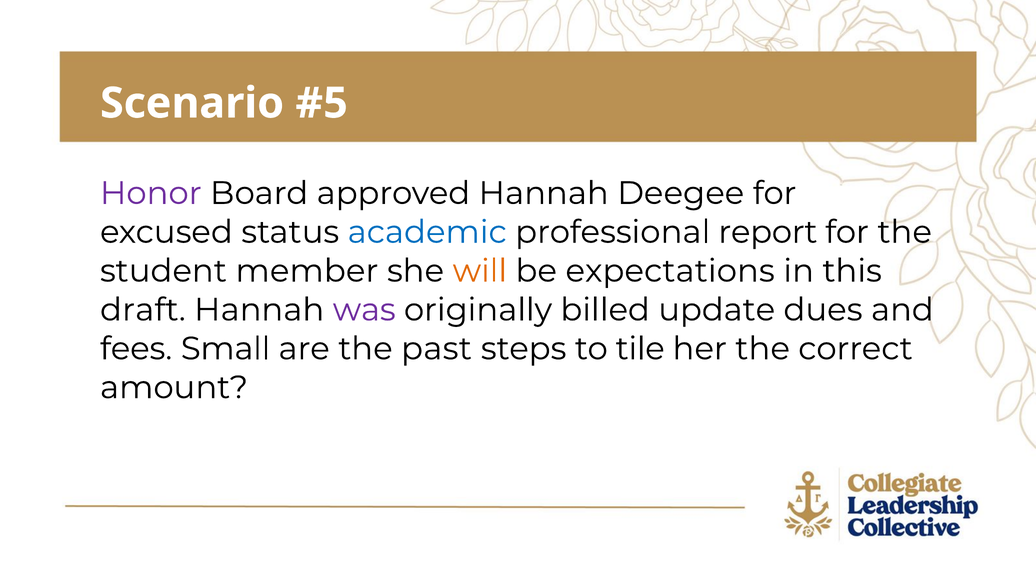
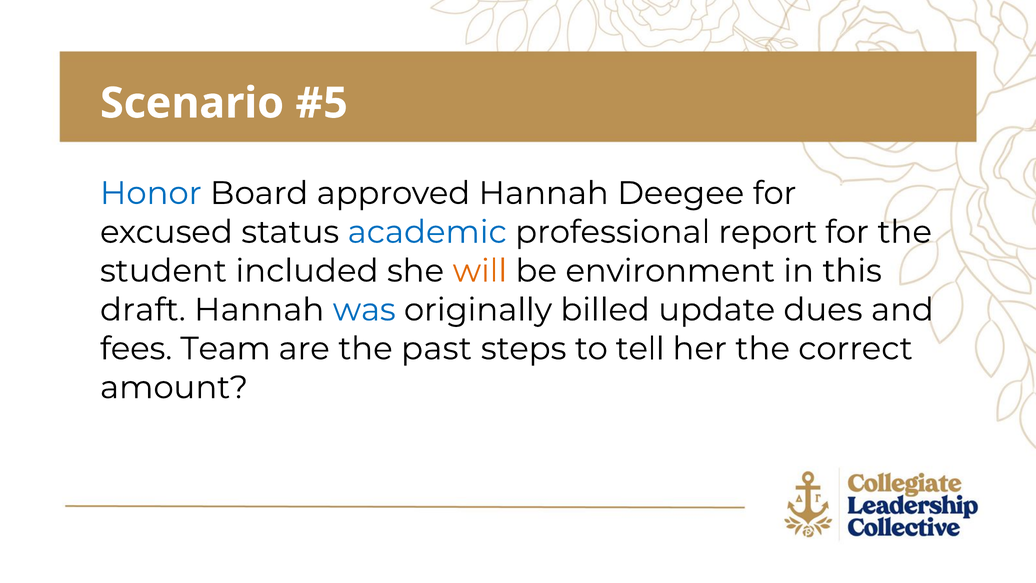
Honor colour: purple -> blue
member: member -> included
expectations: expectations -> environment
was colour: purple -> blue
Small: Small -> Team
tile: tile -> tell
